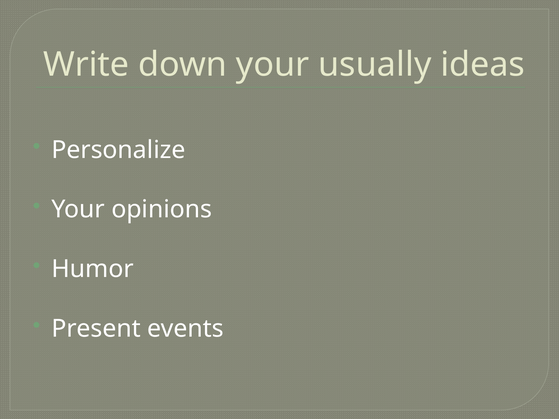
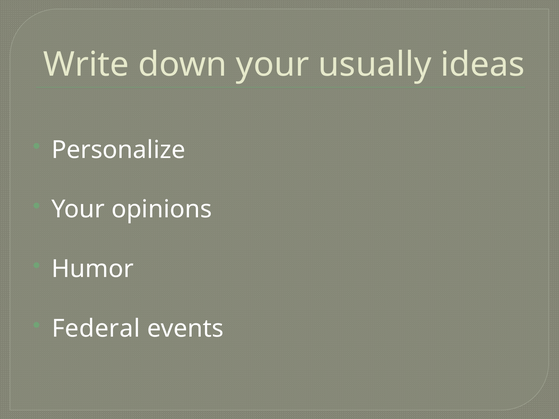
Present: Present -> Federal
